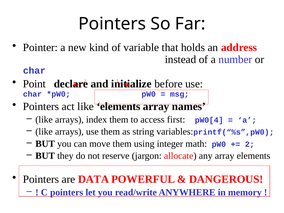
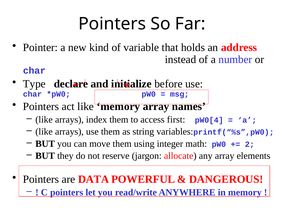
Point: Point -> Type
like elements: elements -> memory
